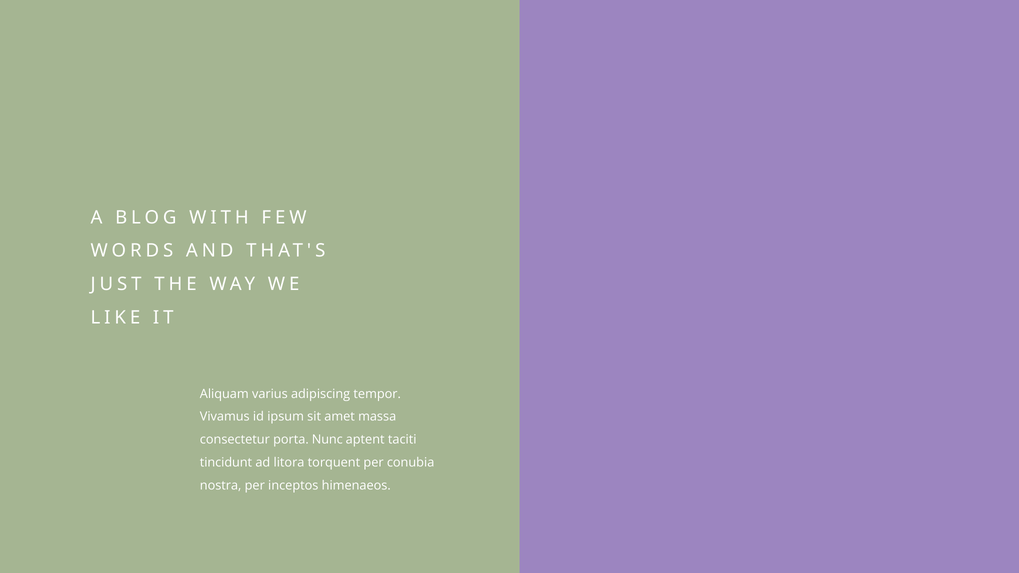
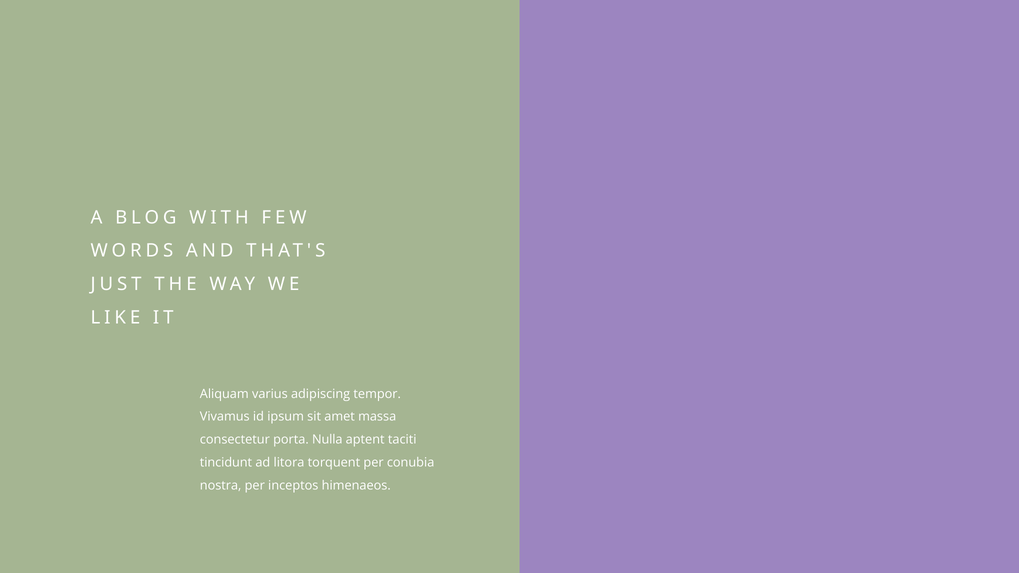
Nunc: Nunc -> Nulla
